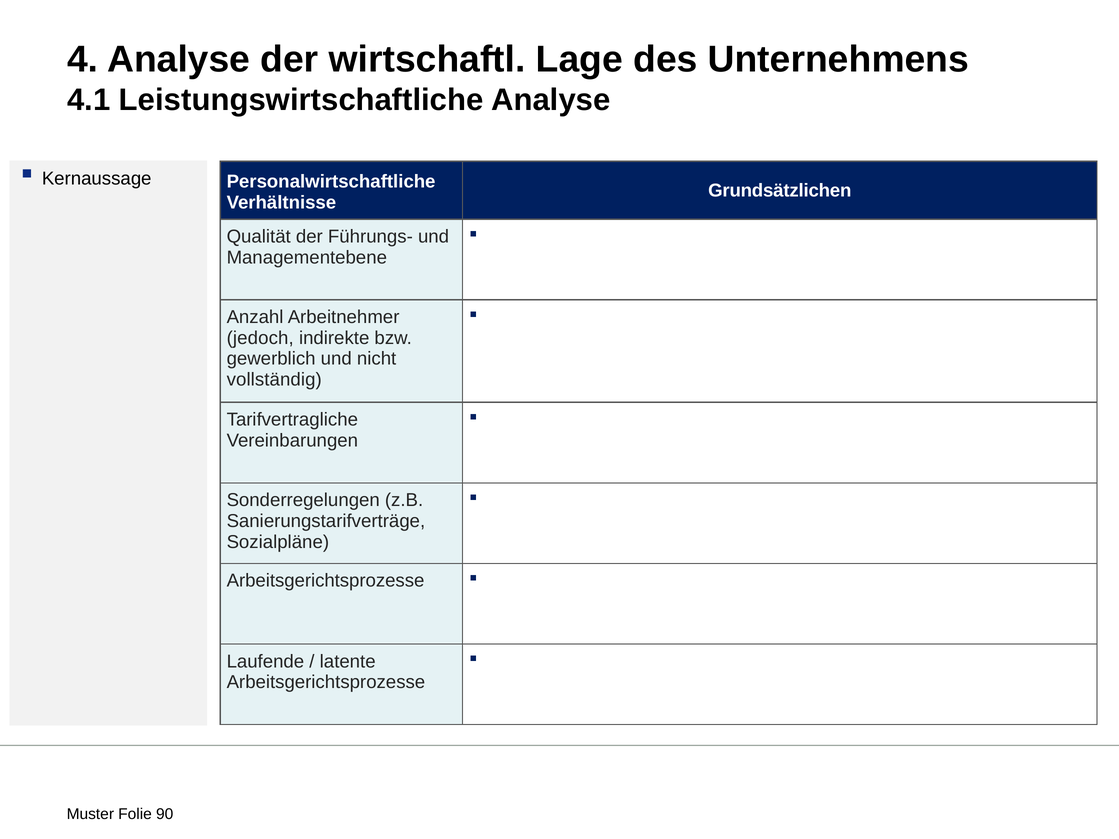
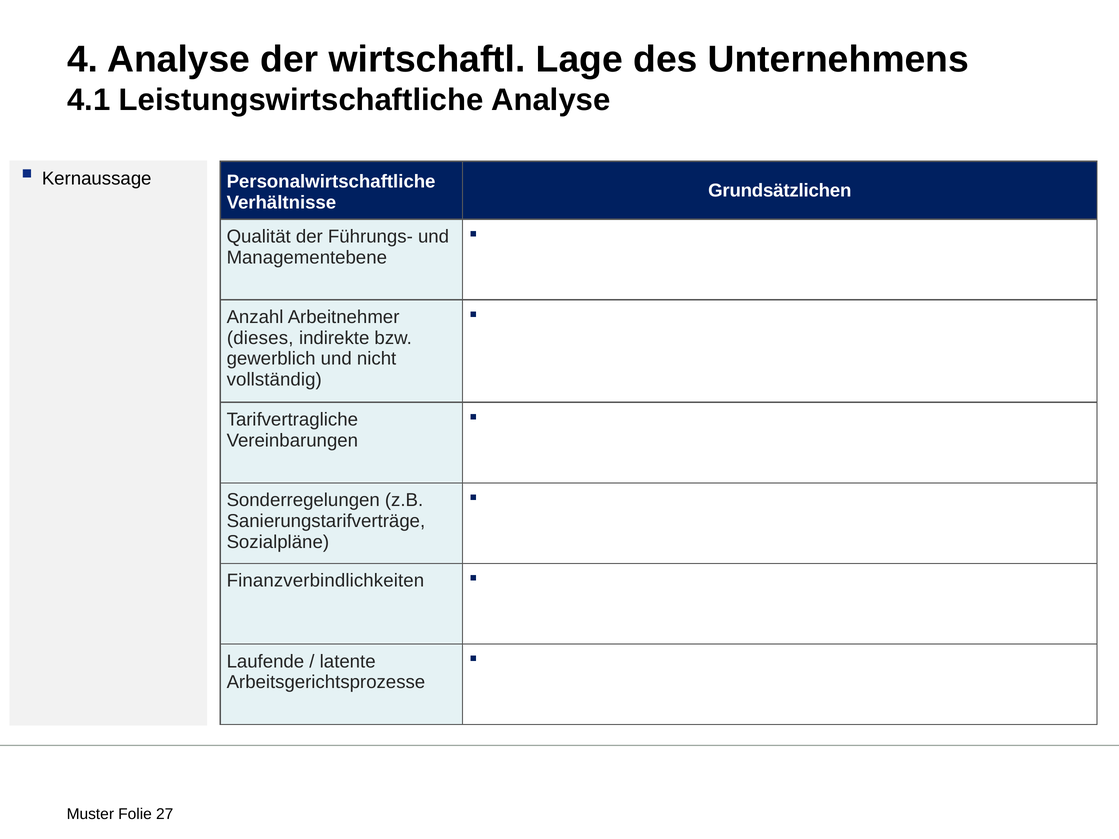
jedoch: jedoch -> dieses
Arbeitsgerichtsprozesse at (326, 581): Arbeitsgerichtsprozesse -> Finanzverbindlichkeiten
90: 90 -> 27
